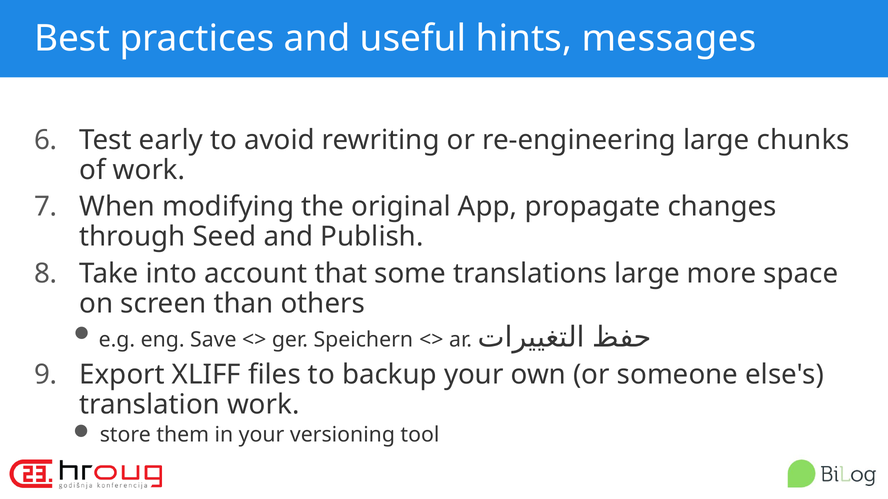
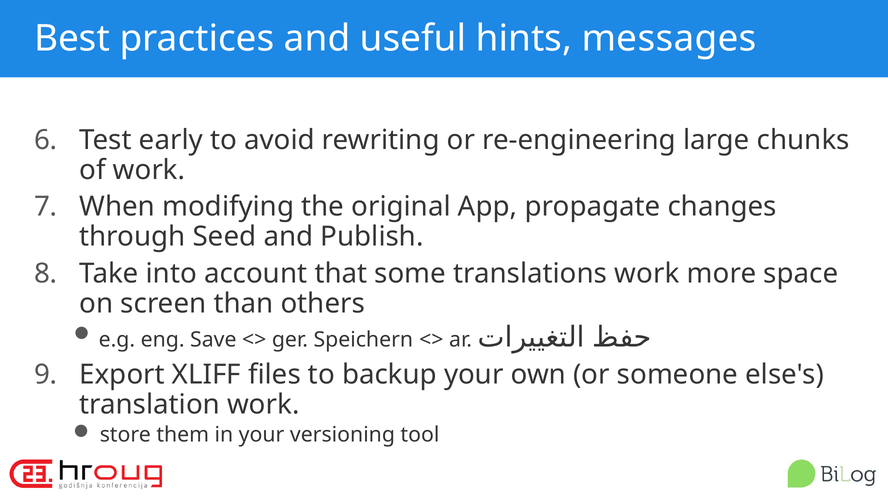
translations large: large -> work
